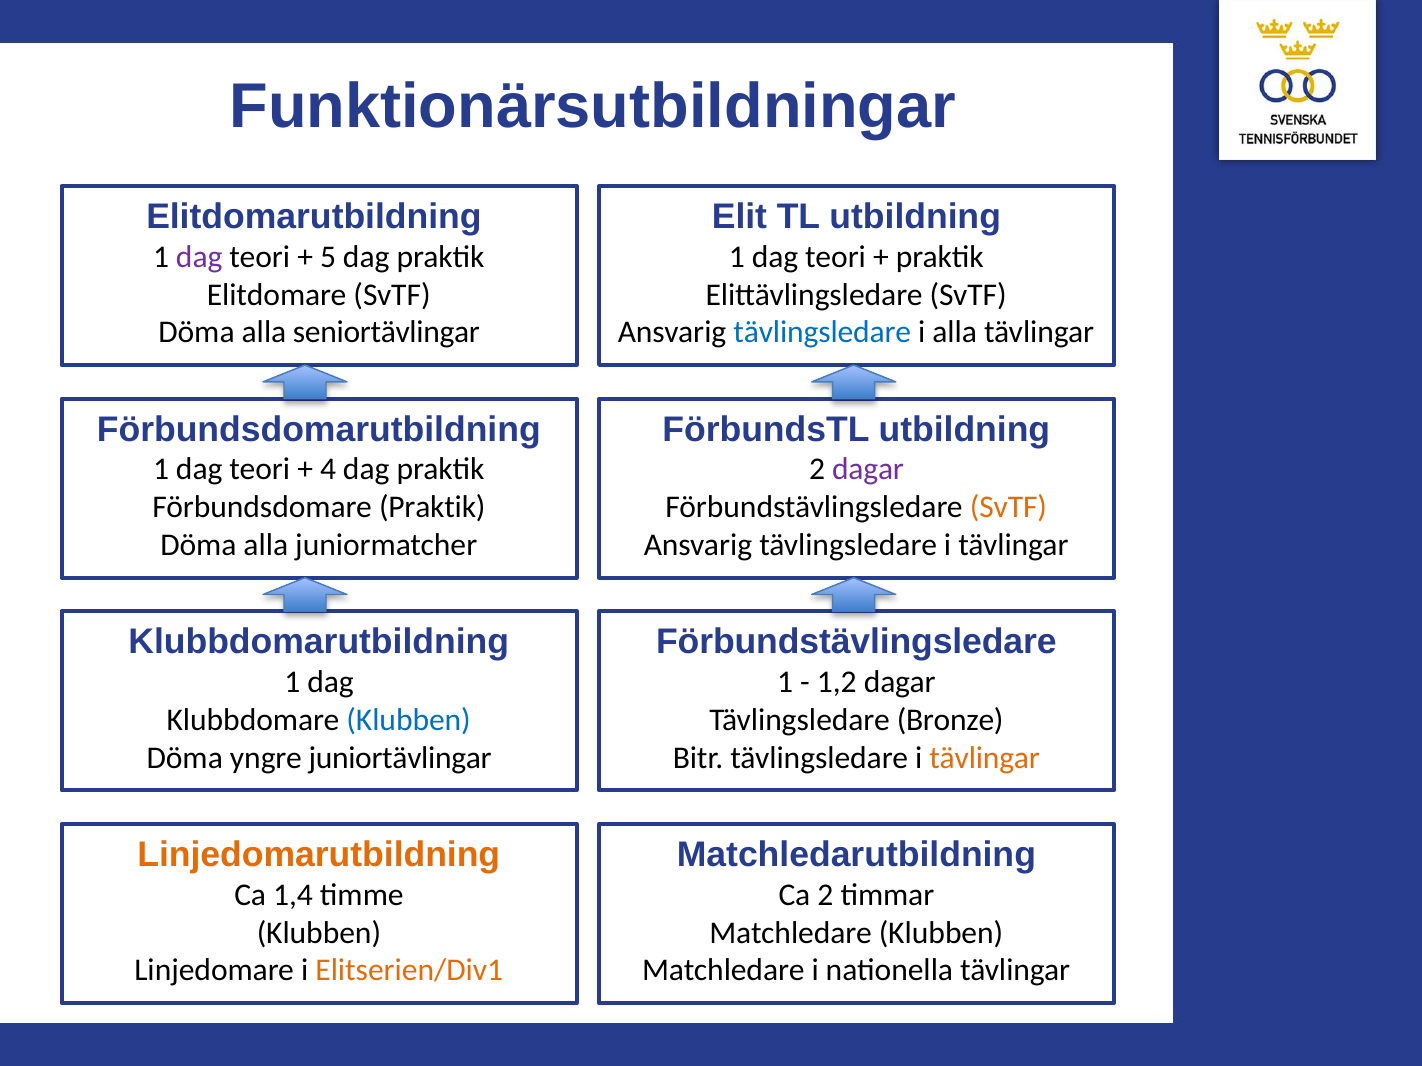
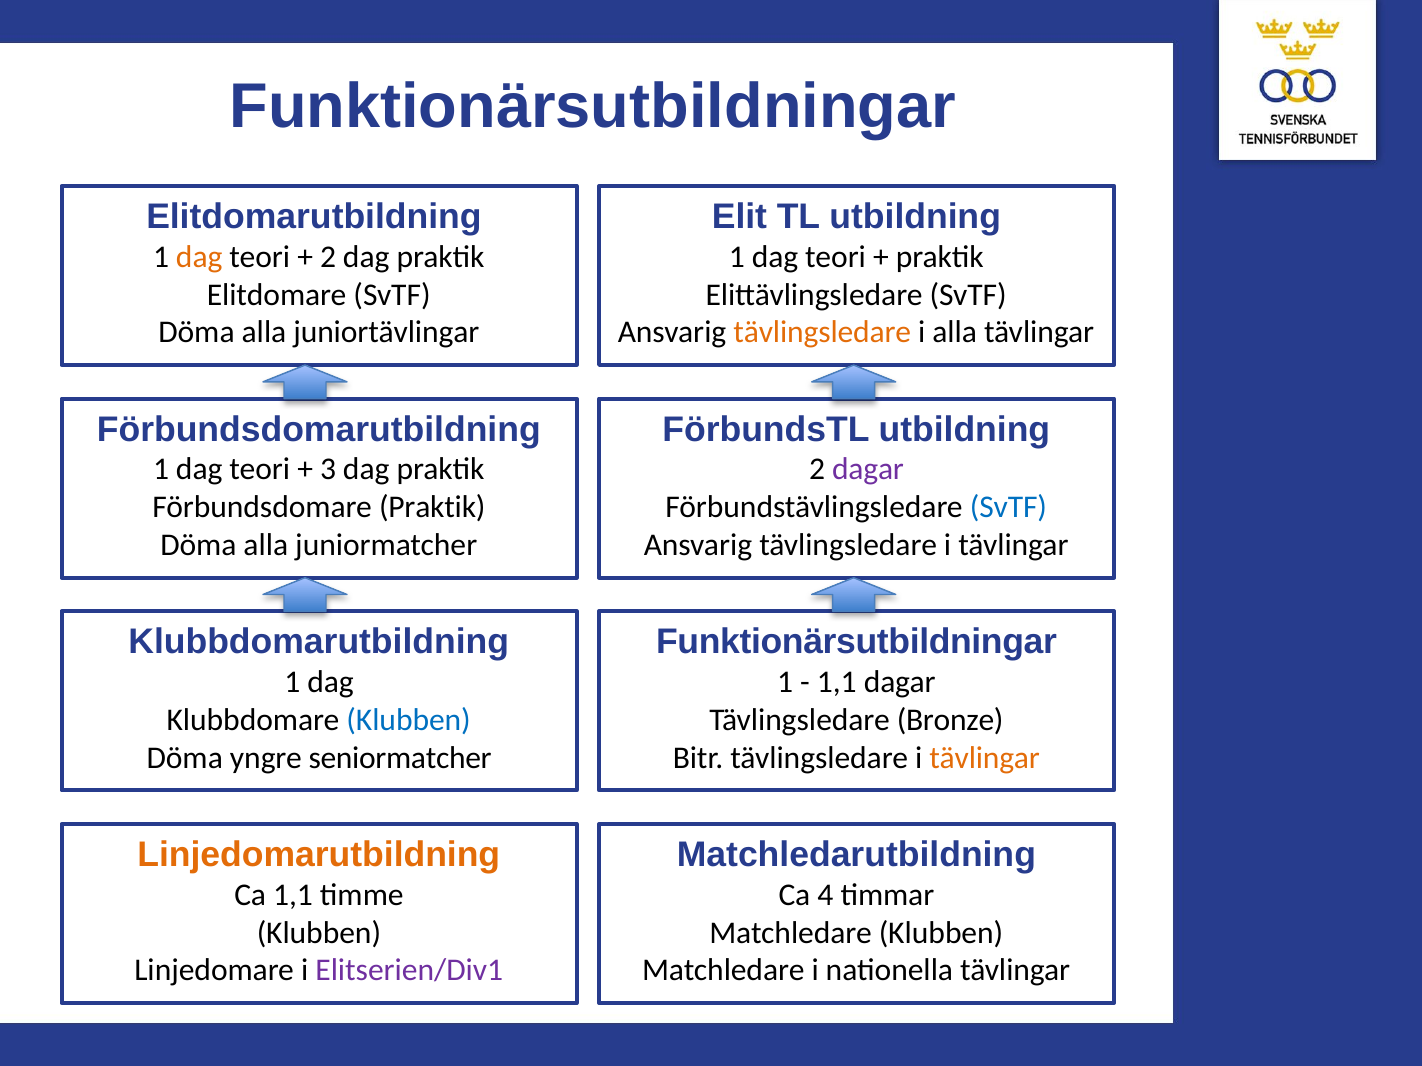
dag at (199, 257) colour: purple -> orange
5 at (328, 257): 5 -> 2
seniortävlingar: seniortävlingar -> juniortävlingar
tävlingsledare at (822, 333) colour: blue -> orange
4: 4 -> 3
SvTF at (1008, 508) colour: orange -> blue
Förbundstävlingsledare at (856, 642): Förbundstävlingsledare -> Funktionärsutbildningar
1,2 at (837, 682): 1,2 -> 1,1
juniortävlingar: juniortävlingar -> seniormatcher
Ca 1,4: 1,4 -> 1,1
Ca 2: 2 -> 4
Elitserien/Div1 colour: orange -> purple
